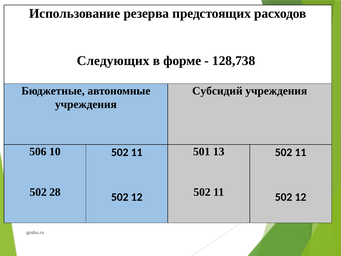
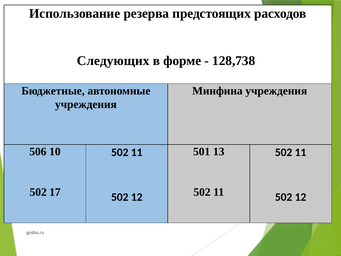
Субсидий: Субсидий -> Минфина
28: 28 -> 17
